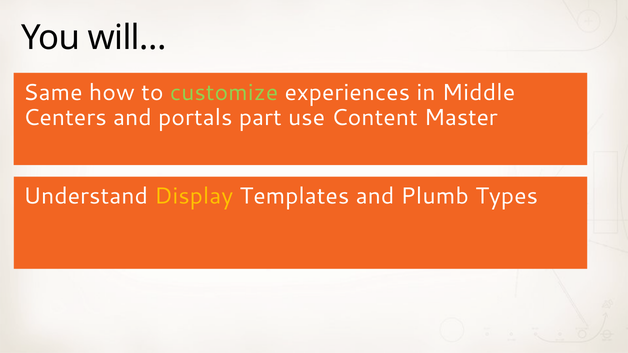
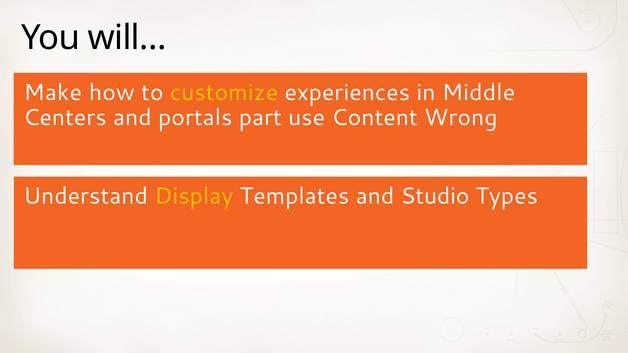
Same: Same -> Make
customize colour: light green -> yellow
Master: Master -> Wrong
Plumb: Plumb -> Studio
